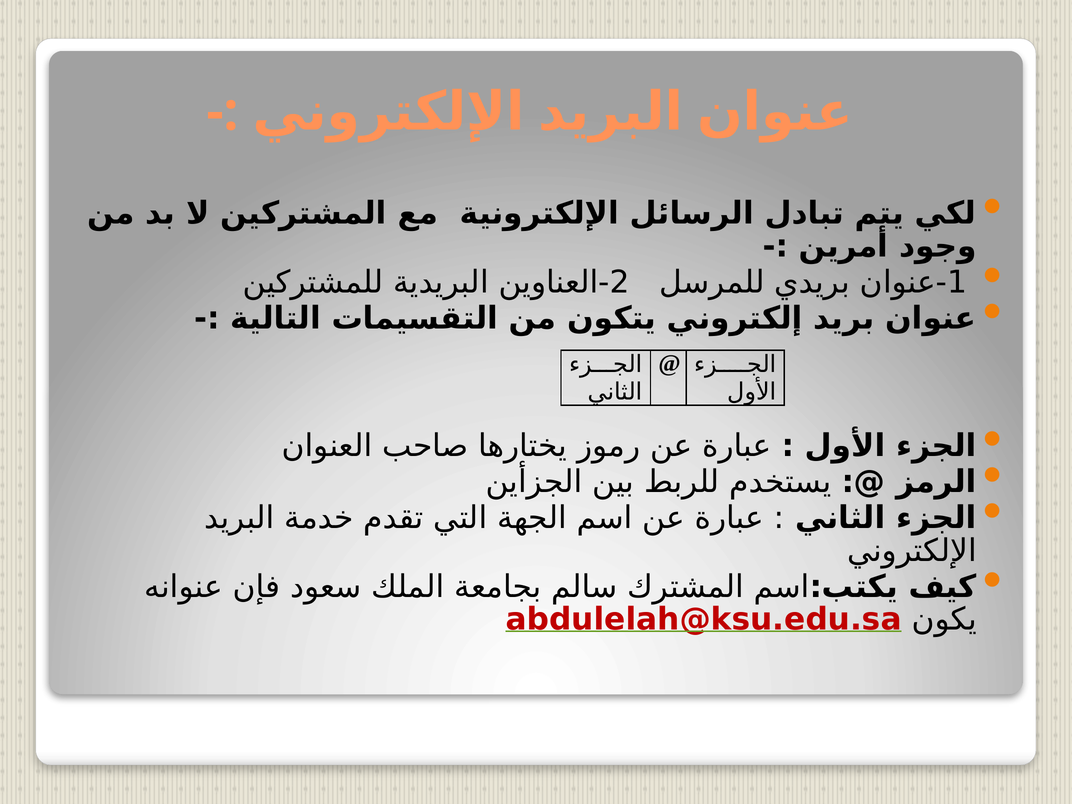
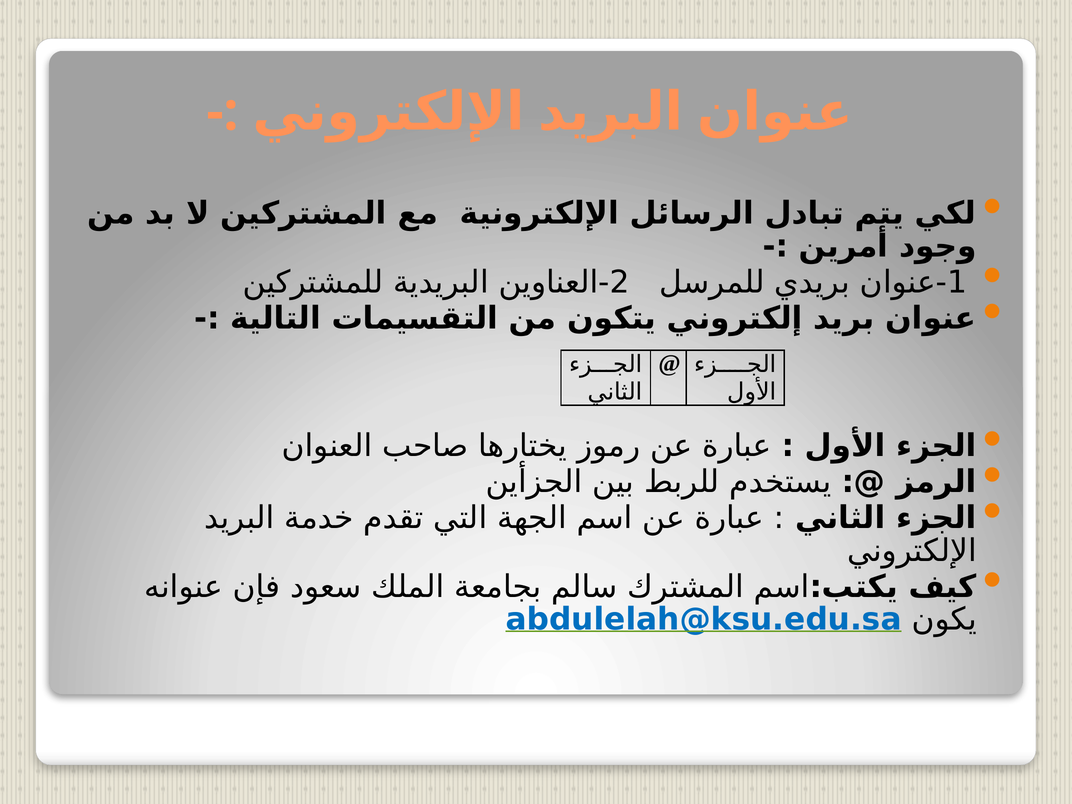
abdulelah@ksu.edu.sa colour: red -> blue
